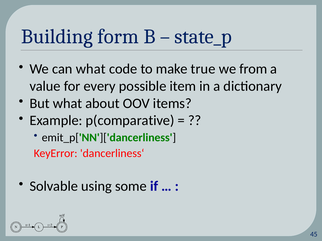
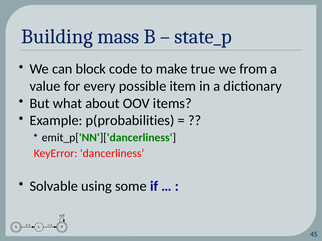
form: form -> mass
can what: what -> block
p(comparative: p(comparative -> p(probabilities
